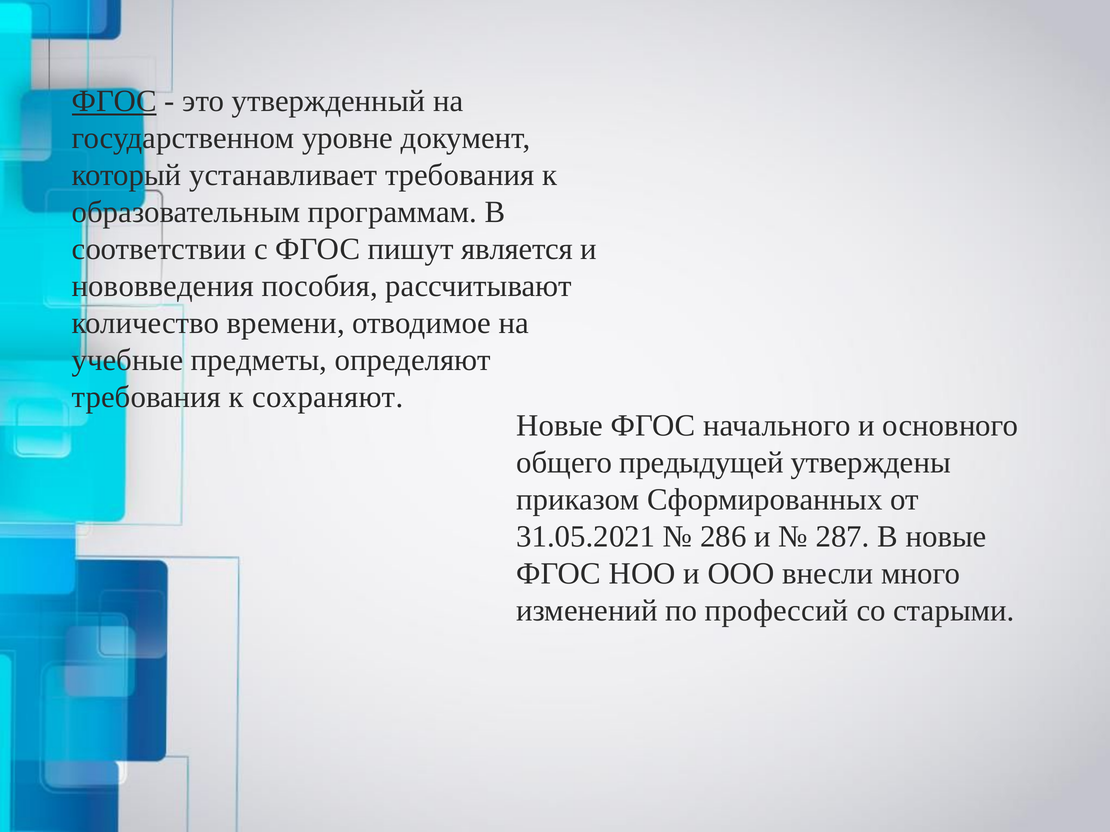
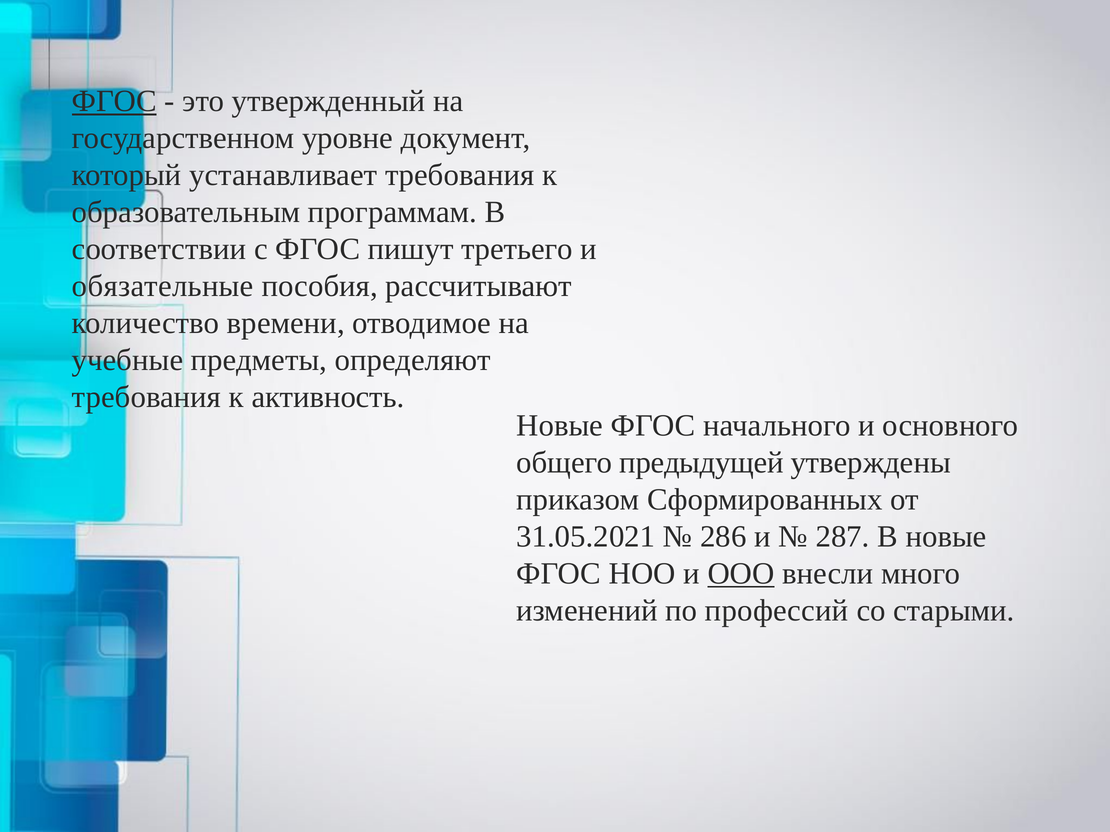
является: является -> третьего
нововведения: нововведения -> обязательные
сохраняют: сохраняют -> активность
ООО underline: none -> present
